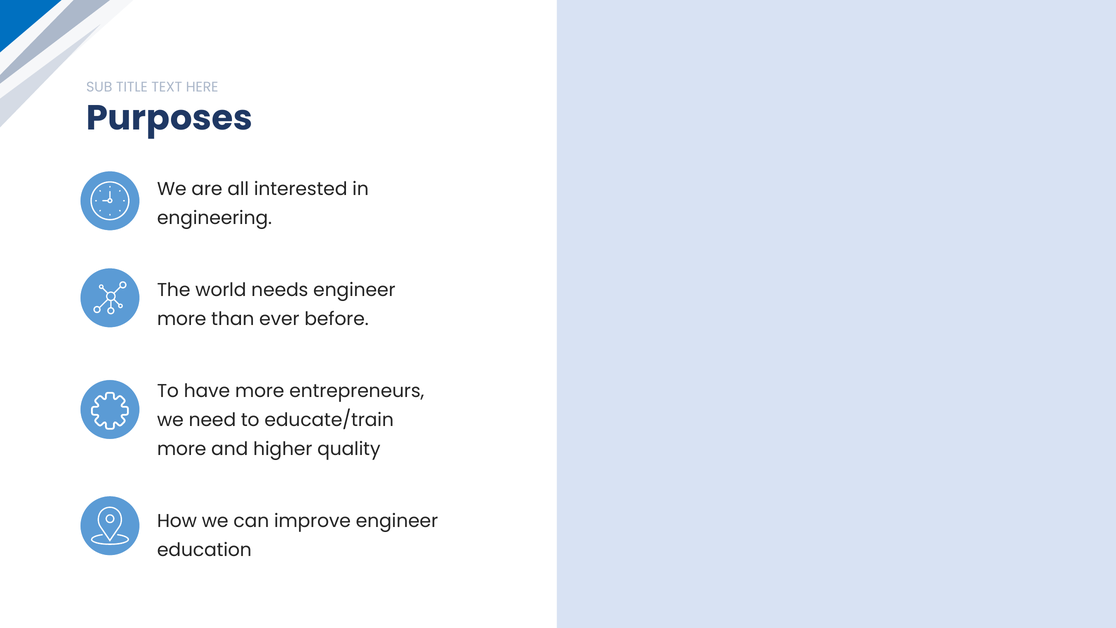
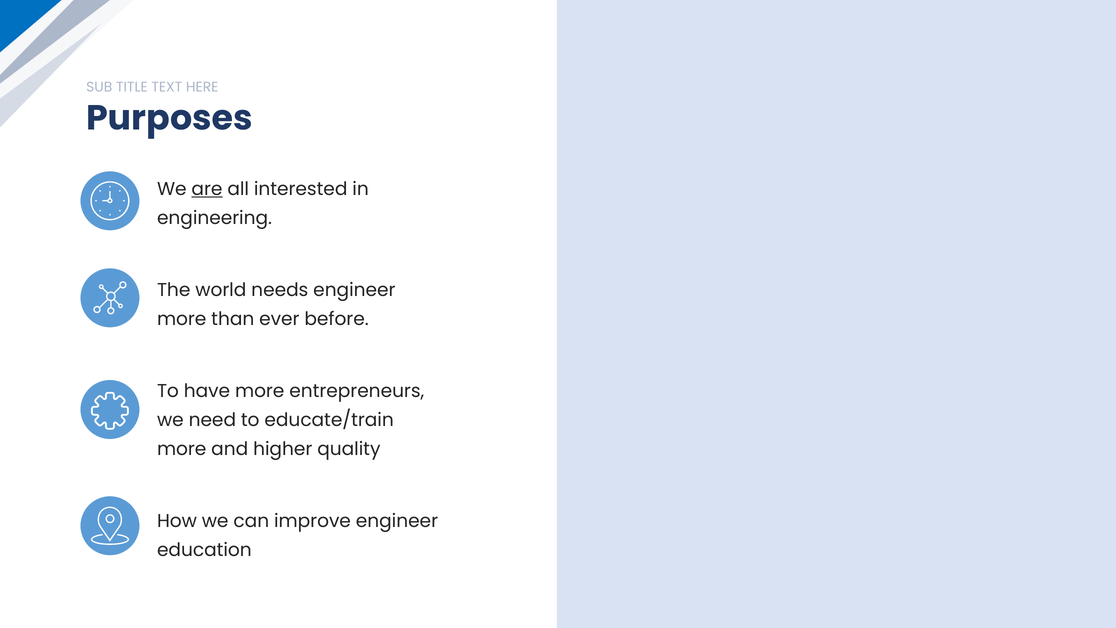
are underline: none -> present
